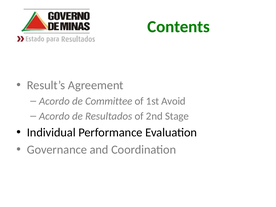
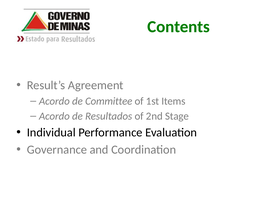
Avoid: Avoid -> Items
